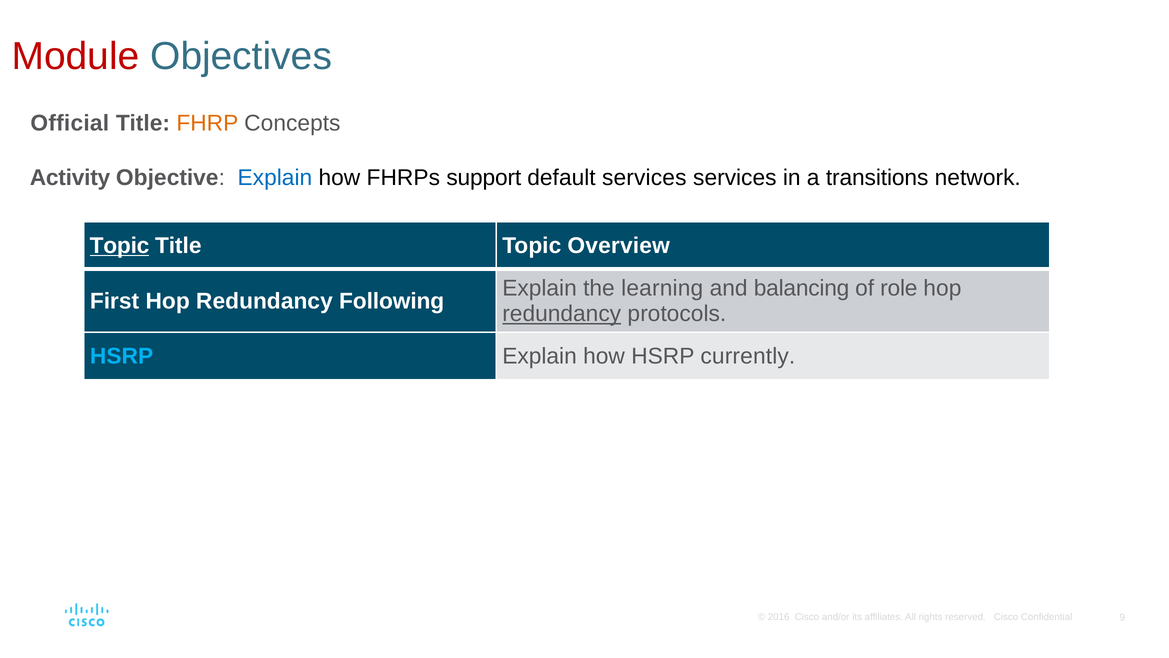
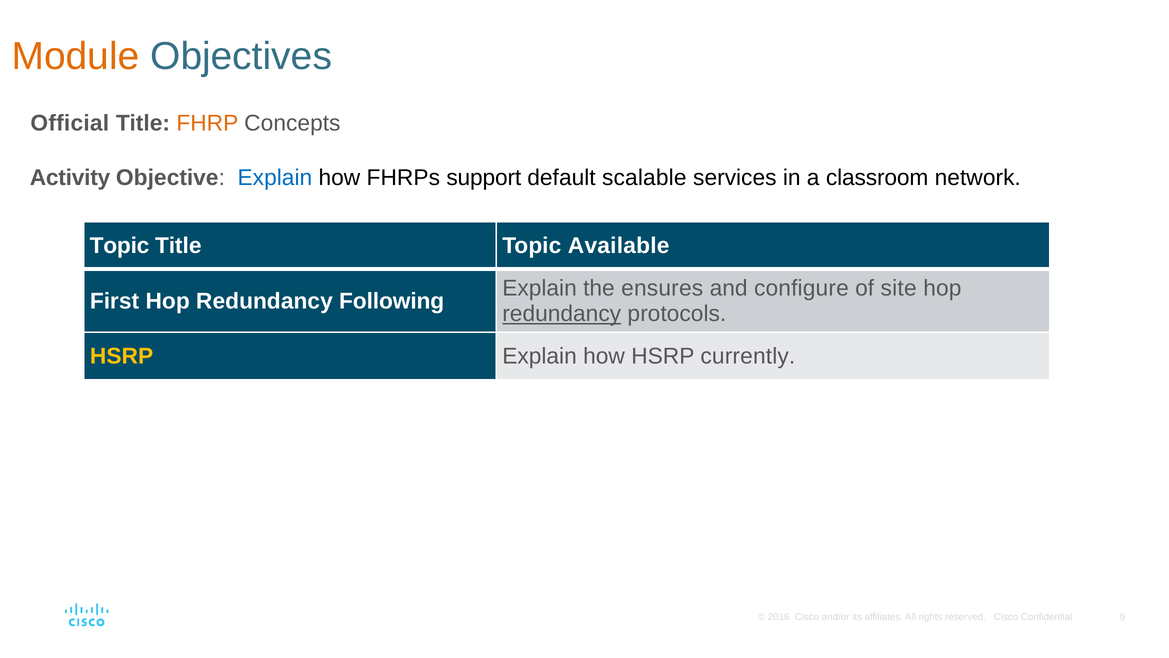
Module colour: red -> orange
default services: services -> scalable
transitions: transitions -> classroom
Topic at (120, 246) underline: present -> none
Overview: Overview -> Available
learning: learning -> ensures
balancing: balancing -> configure
role: role -> site
HSRP at (122, 356) colour: light blue -> yellow
